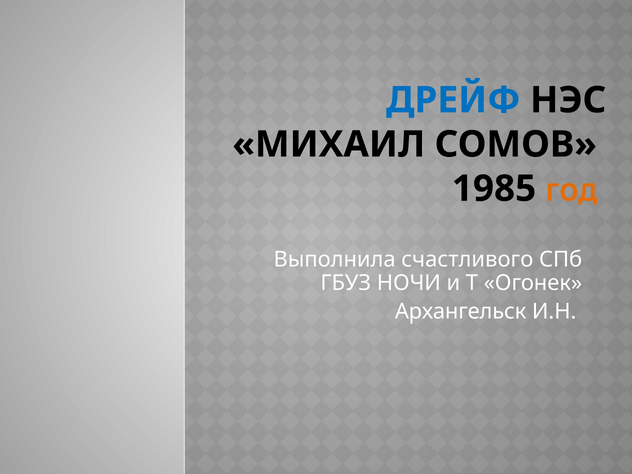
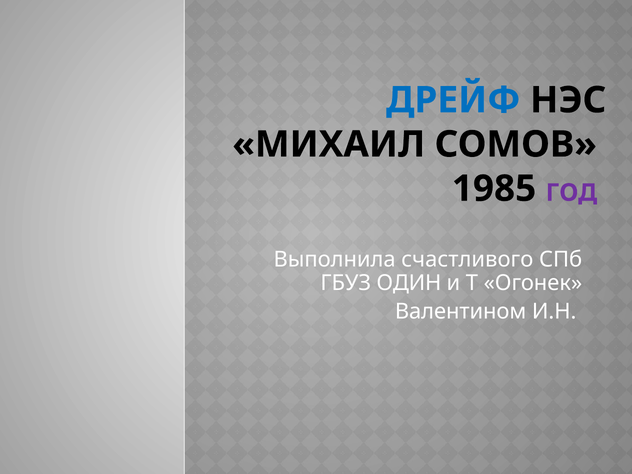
ГОД colour: orange -> purple
НОЧИ: НОЧИ -> ОДИН
Архангельск: Архангельск -> Валентином
